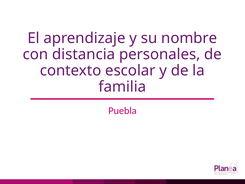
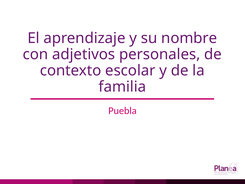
distancia: distancia -> adjetivos
